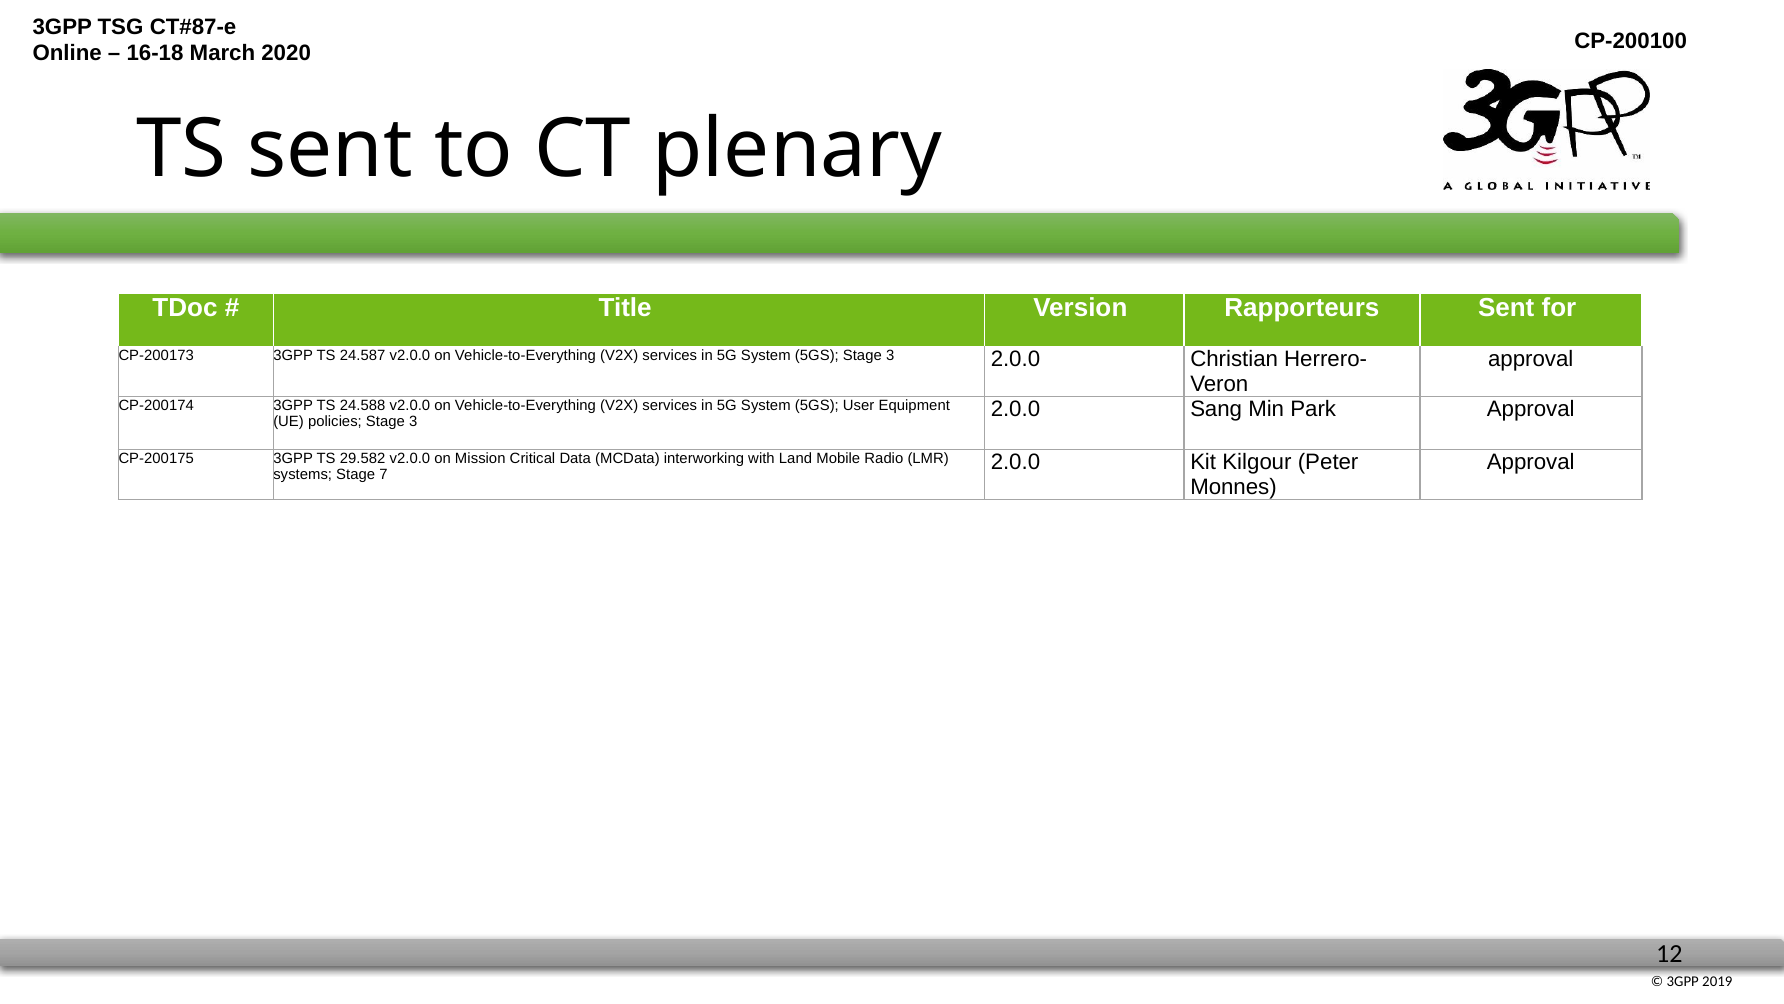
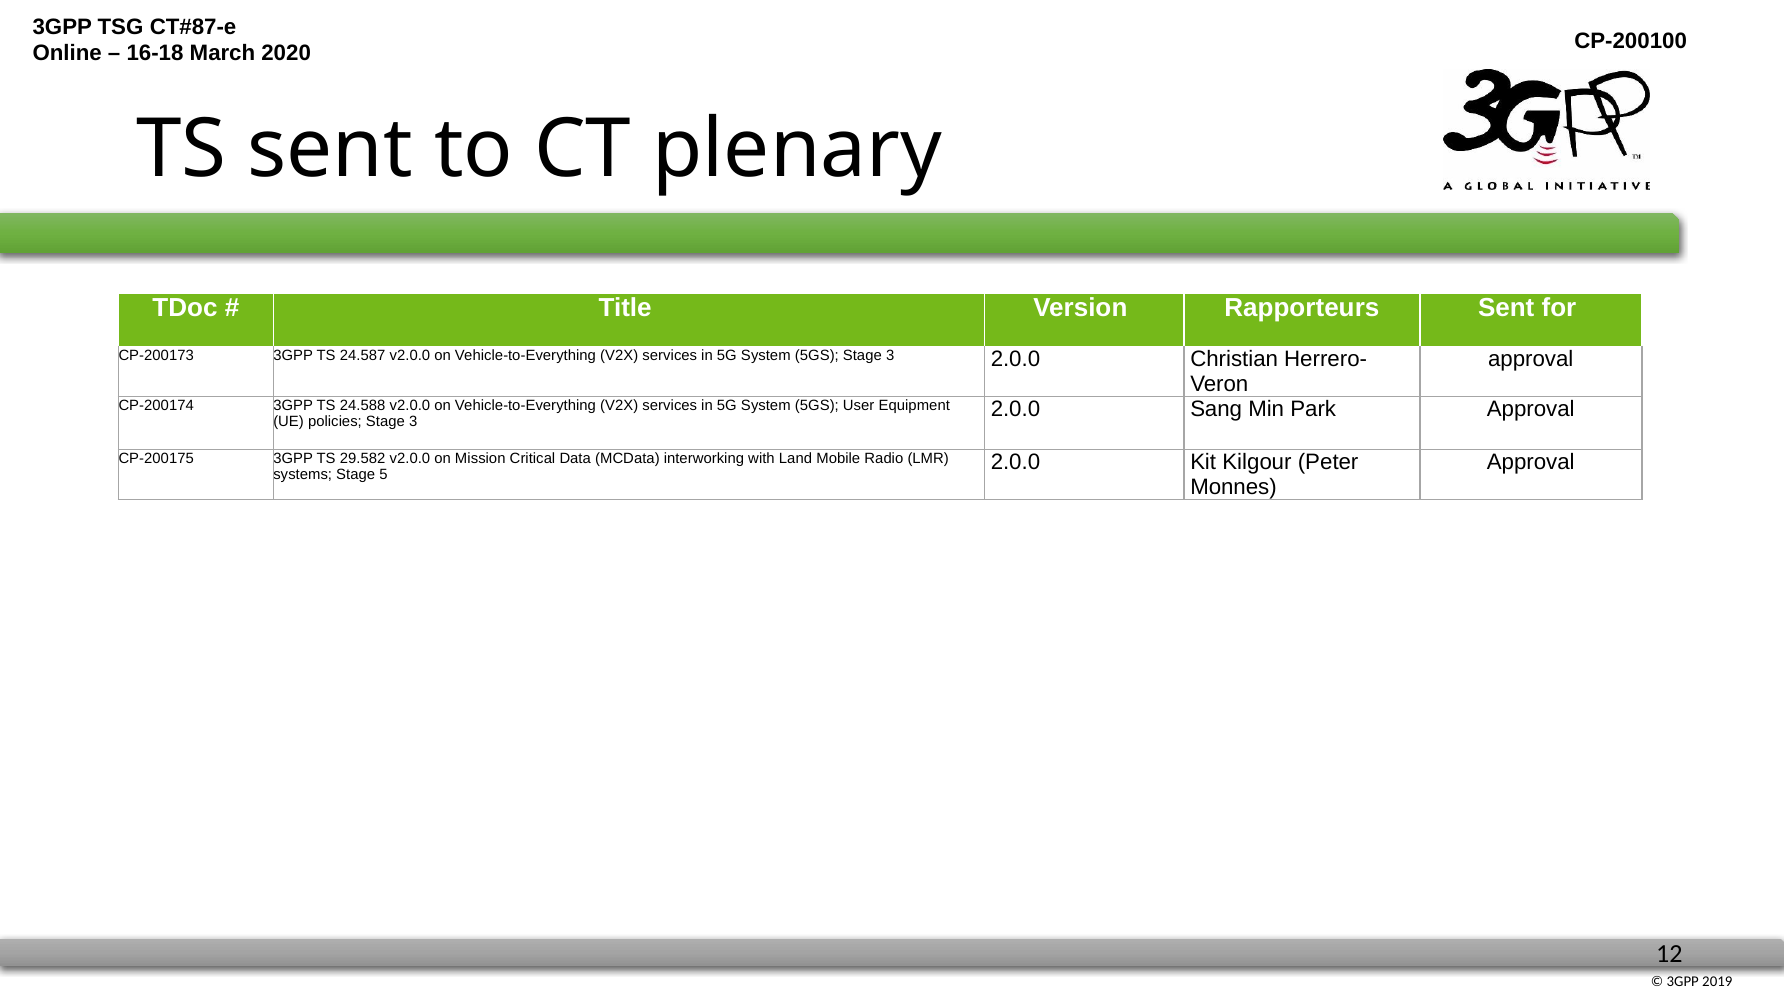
7: 7 -> 5
